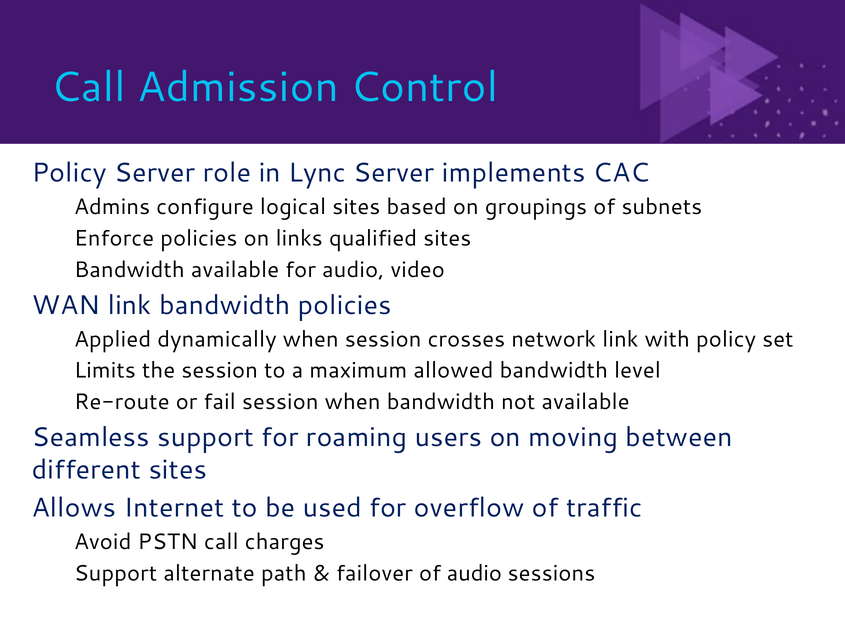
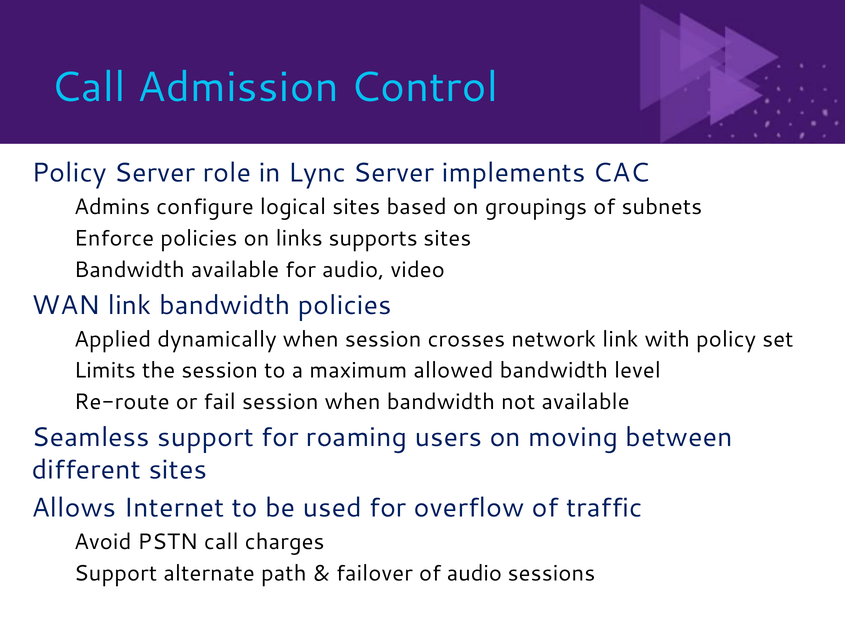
qualified: qualified -> supports
